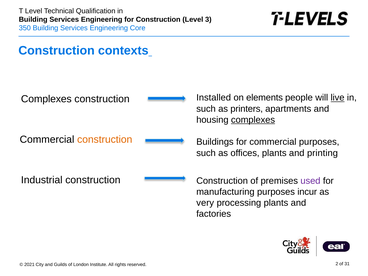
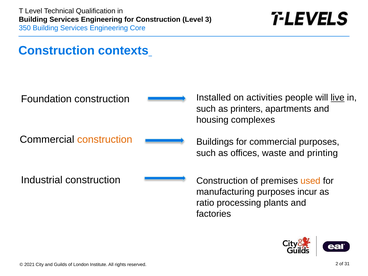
elements: elements -> activities
Complexes at (46, 99): Complexes -> Foundation
complexes at (253, 120) underline: present -> none
offices plants: plants -> waste
used colour: purple -> orange
very: very -> ratio
